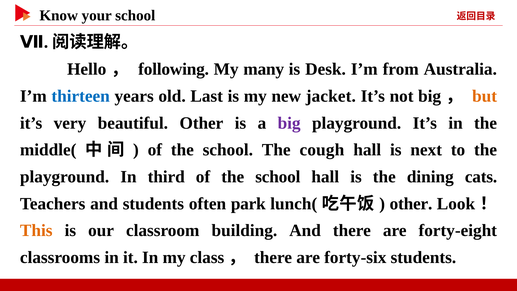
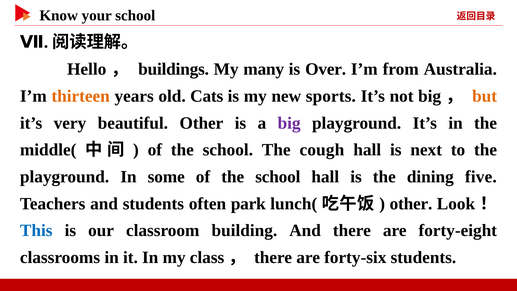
following: following -> buildings
Desk: Desk -> Over
thirteen colour: blue -> orange
Last: Last -> Cats
jacket: jacket -> sports
third: third -> some
cats: cats -> five
This colour: orange -> blue
